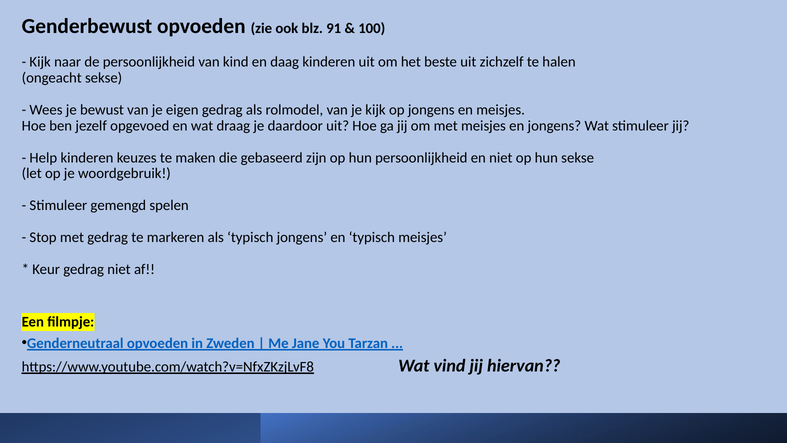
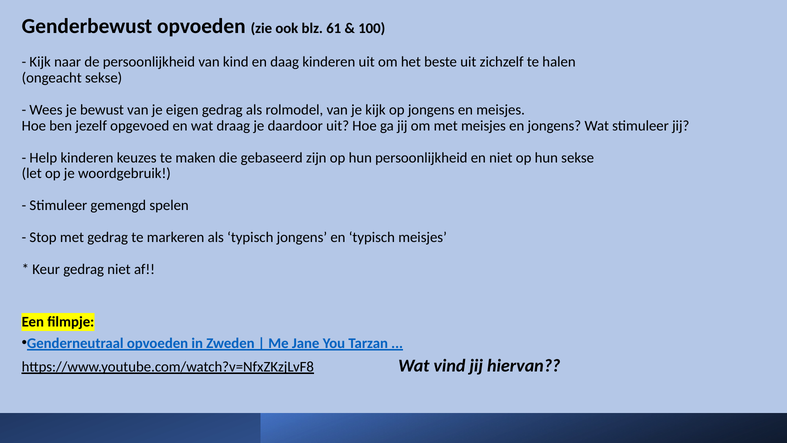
91: 91 -> 61
